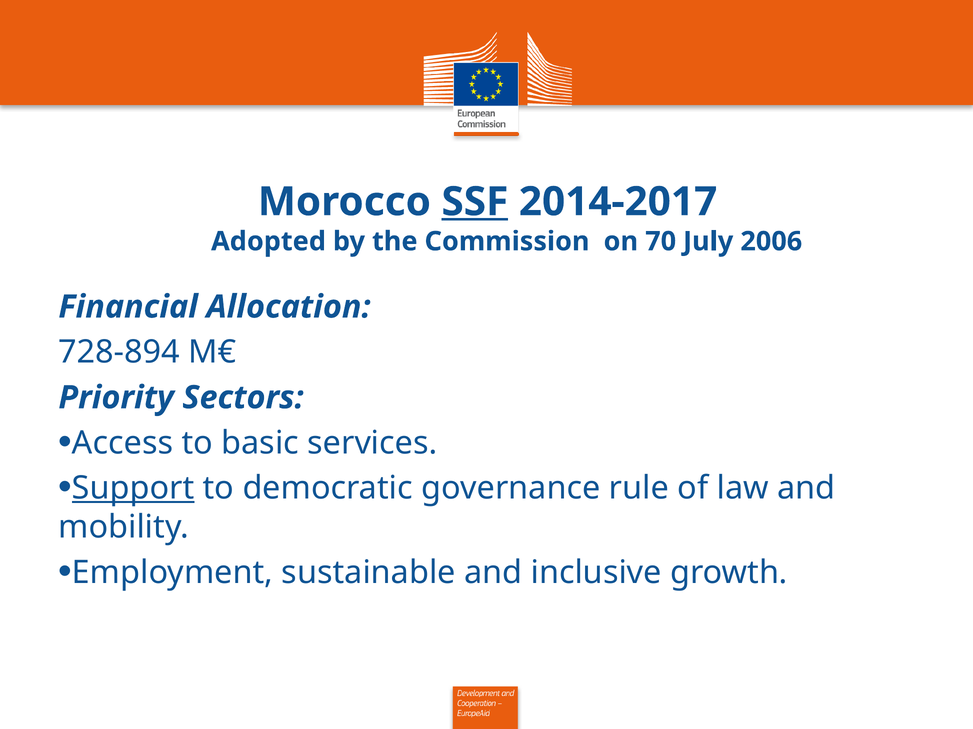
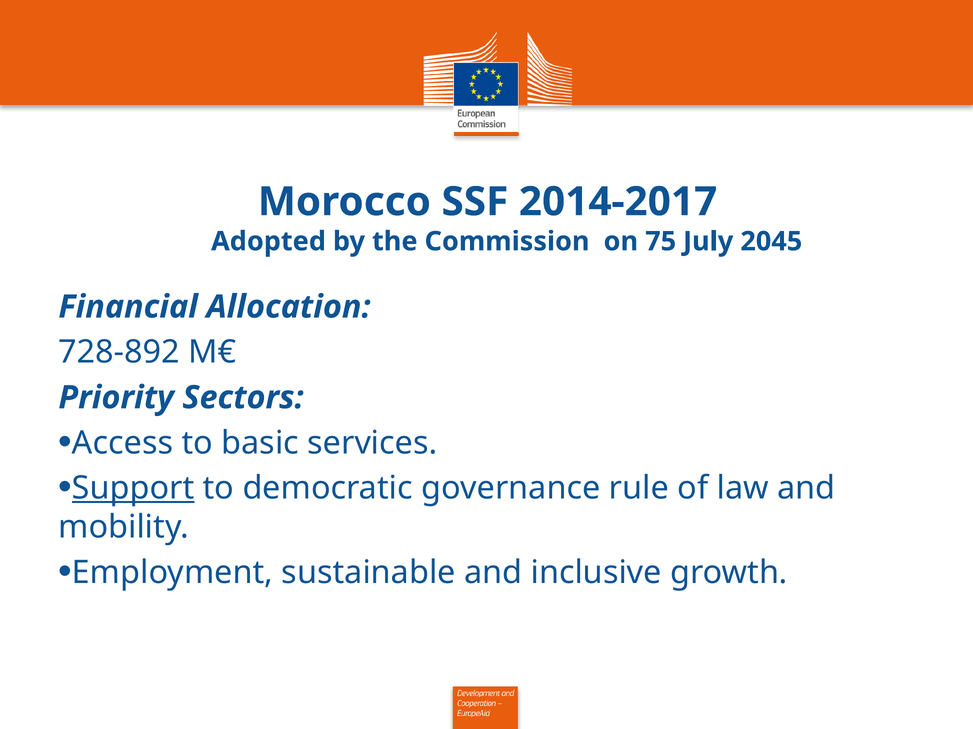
SSF underline: present -> none
70: 70 -> 75
2006: 2006 -> 2045
728-894: 728-894 -> 728-892
